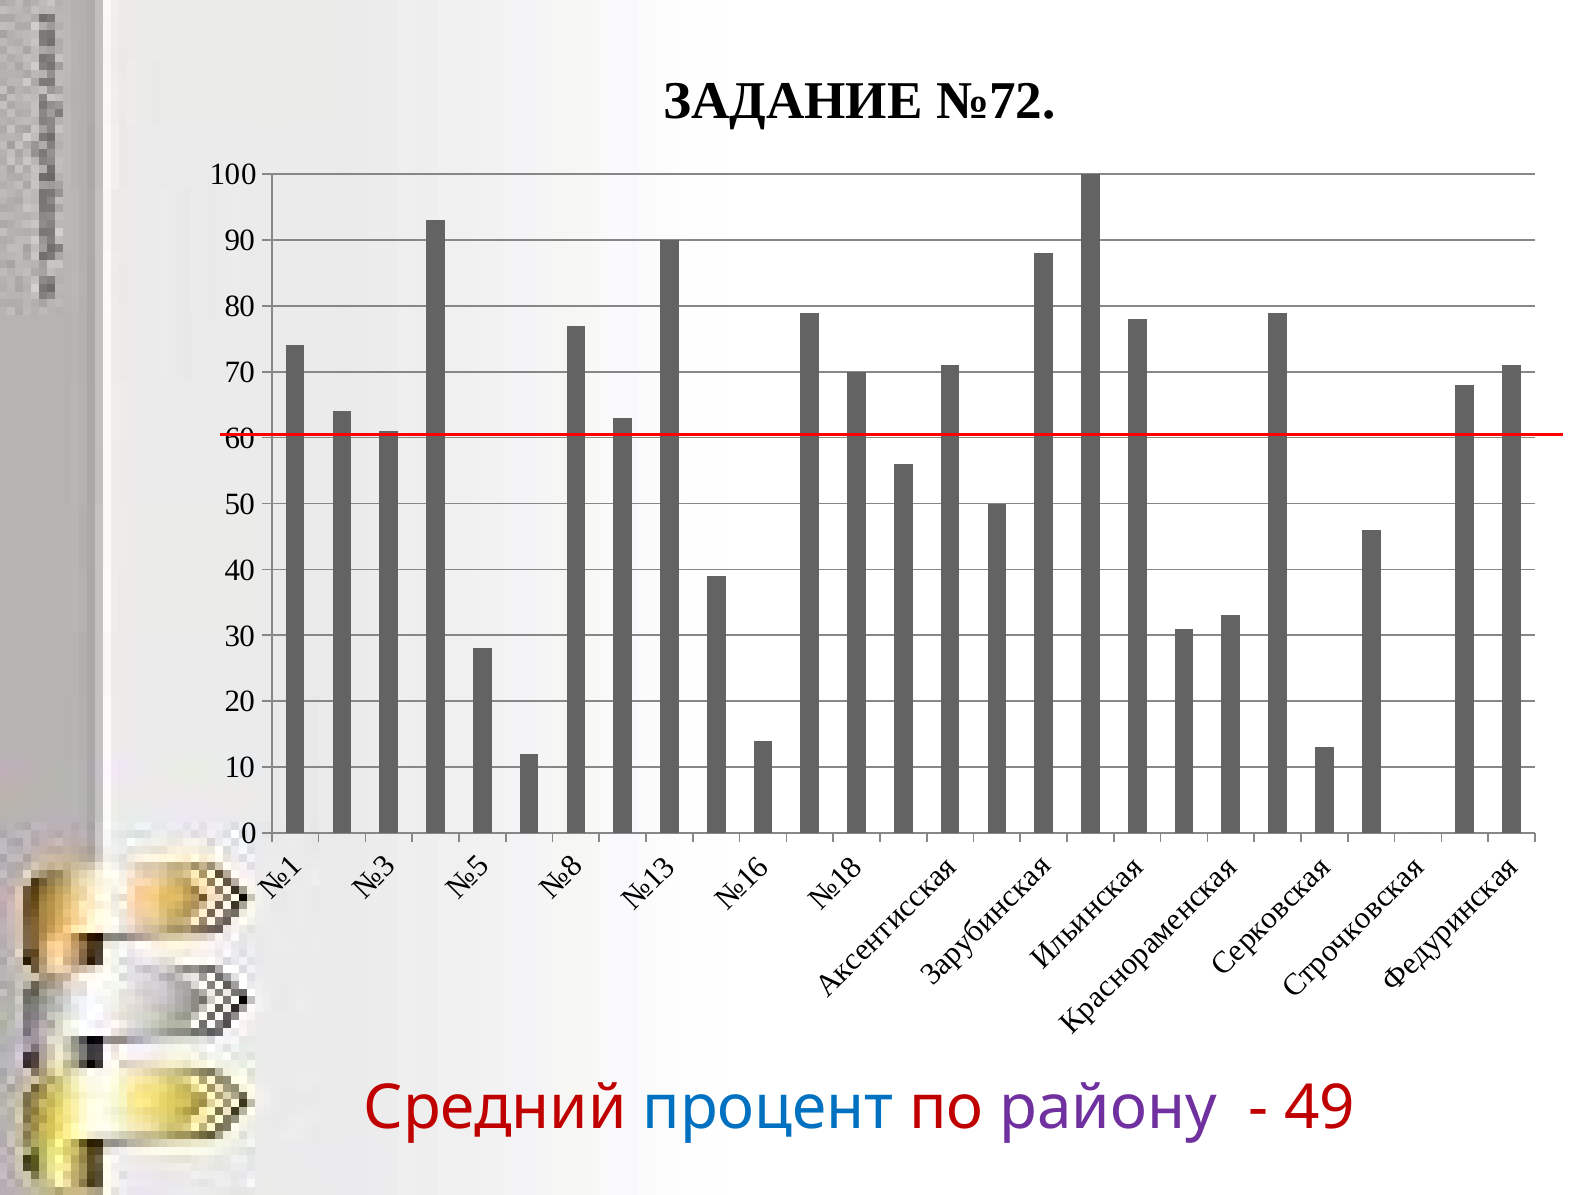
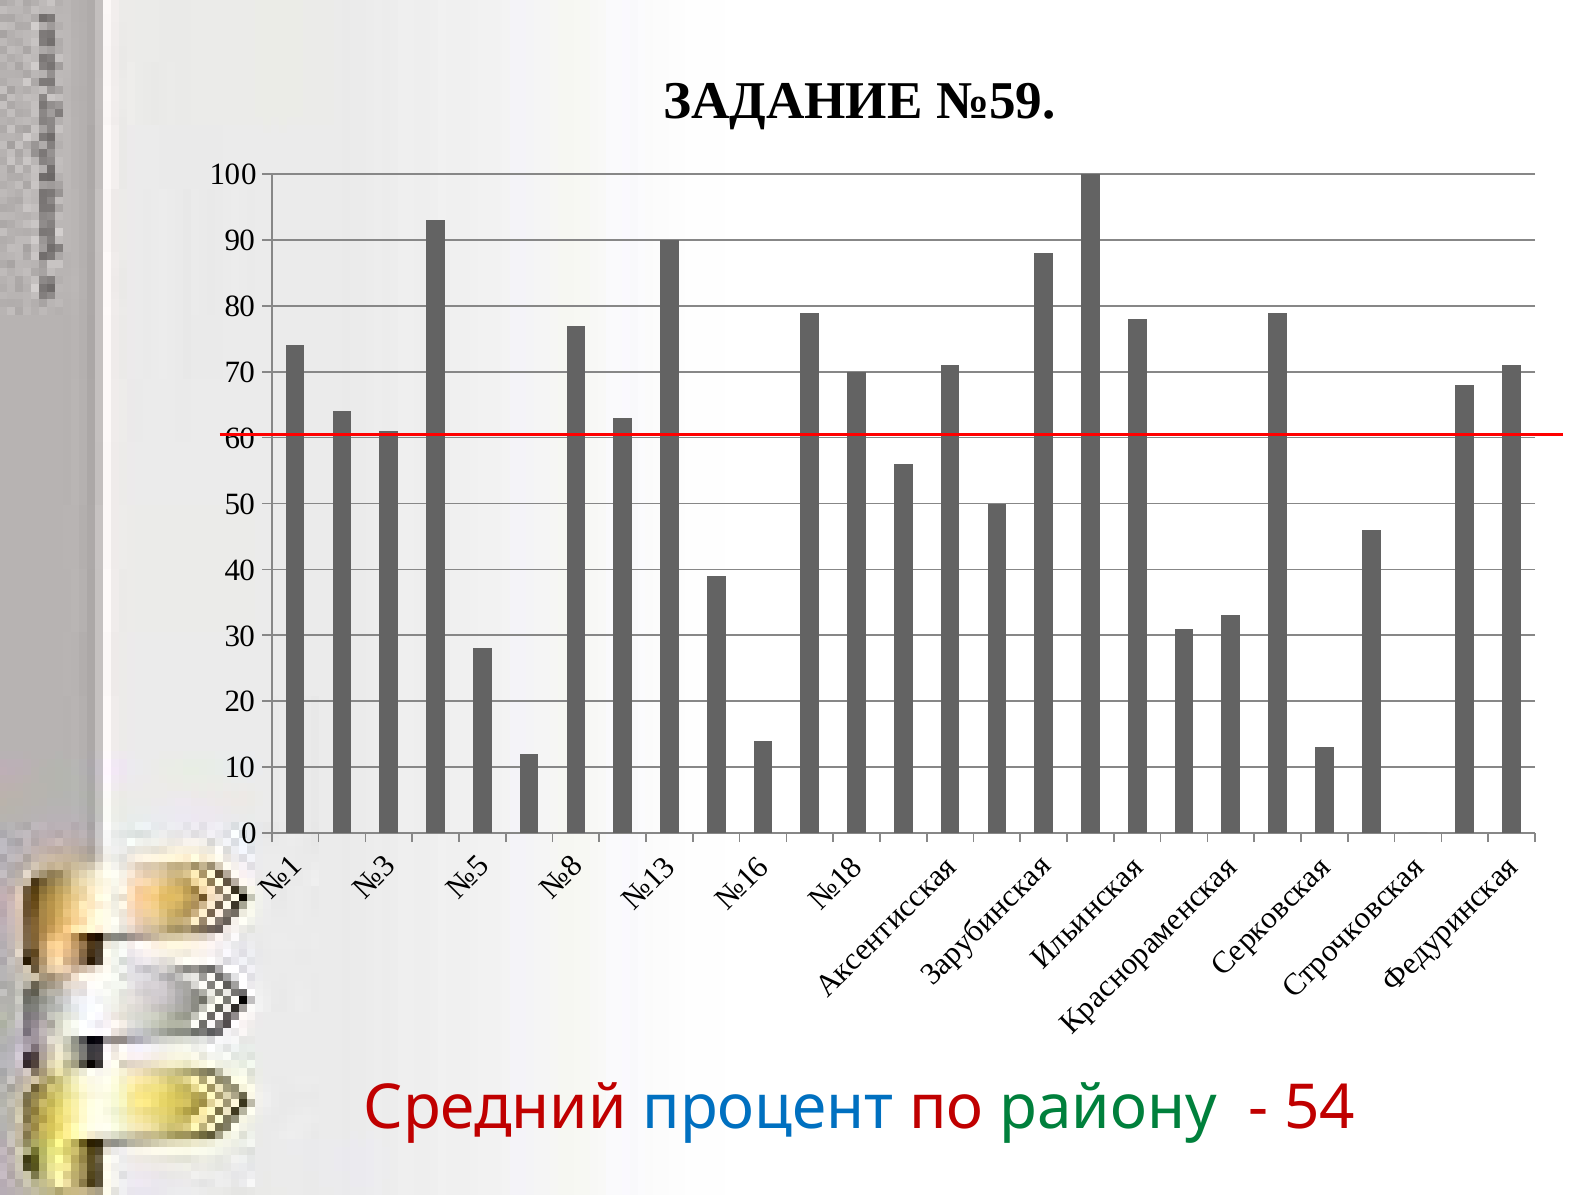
№72: №72 -> №59
району colour: purple -> green
49: 49 -> 54
